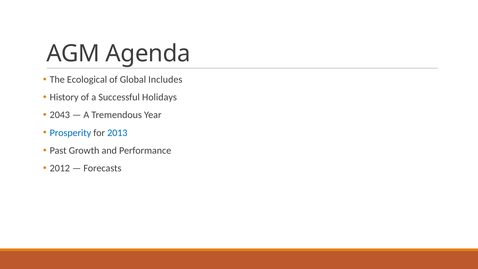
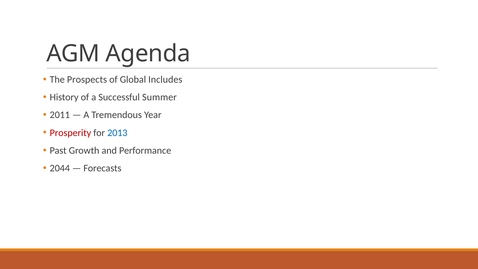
Ecological: Ecological -> Prospects
Holidays: Holidays -> Summer
2043: 2043 -> 2011
Prosperity colour: blue -> red
2012: 2012 -> 2044
